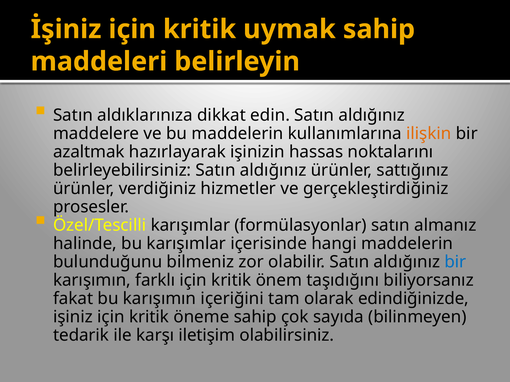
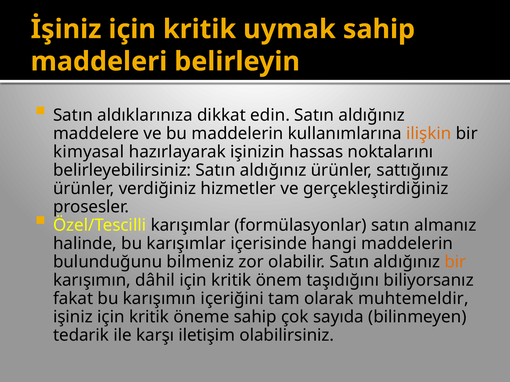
azaltmak: azaltmak -> kimyasal
bir at (455, 262) colour: blue -> orange
farklı: farklı -> dâhil
edindiğinizde: edindiğinizde -> muhtemeldir
